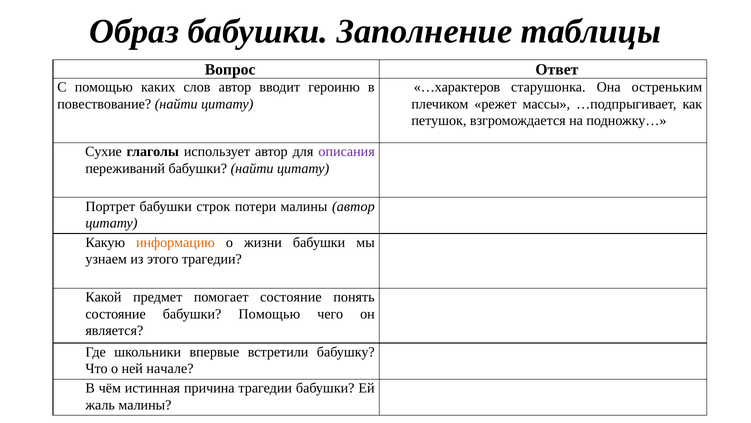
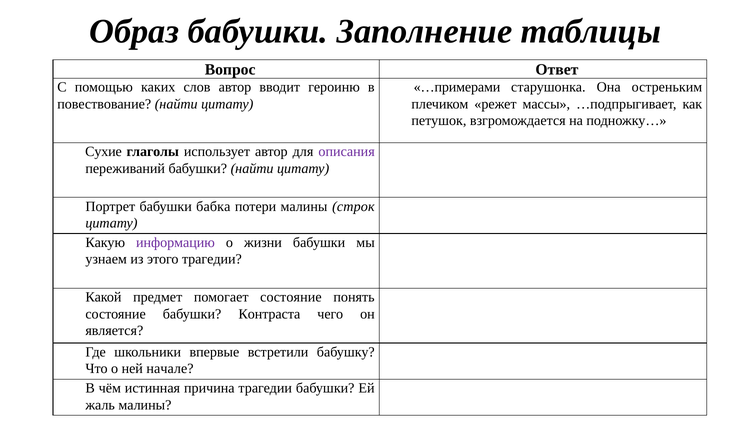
…характеров: …характеров -> …примерами
строк: строк -> бабка
малины автор: автор -> строк
информацию colour: orange -> purple
бабушки Помощью: Помощью -> Контраста
